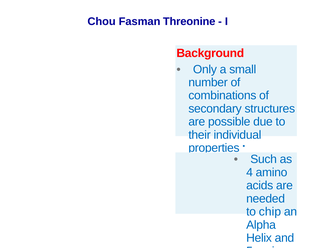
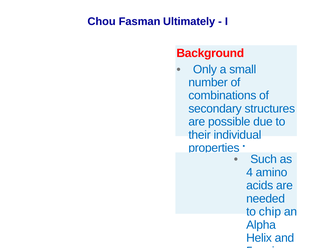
Threonine: Threonine -> Ultimately
